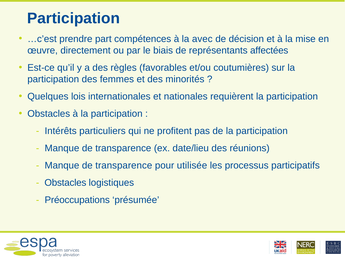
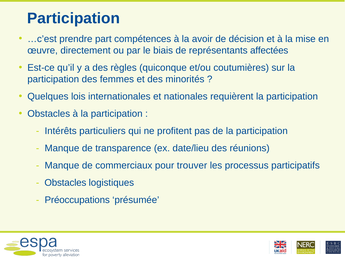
avec: avec -> avoir
favorables: favorables -> quiconque
transparence at (124, 165): transparence -> commerciaux
utilisée: utilisée -> trouver
